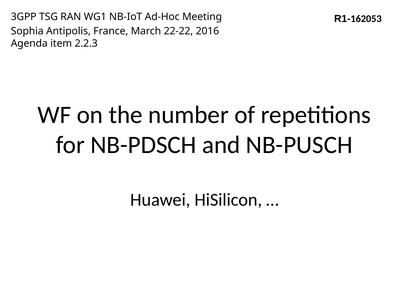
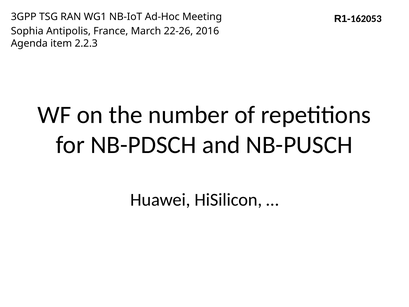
22-22: 22-22 -> 22-26
